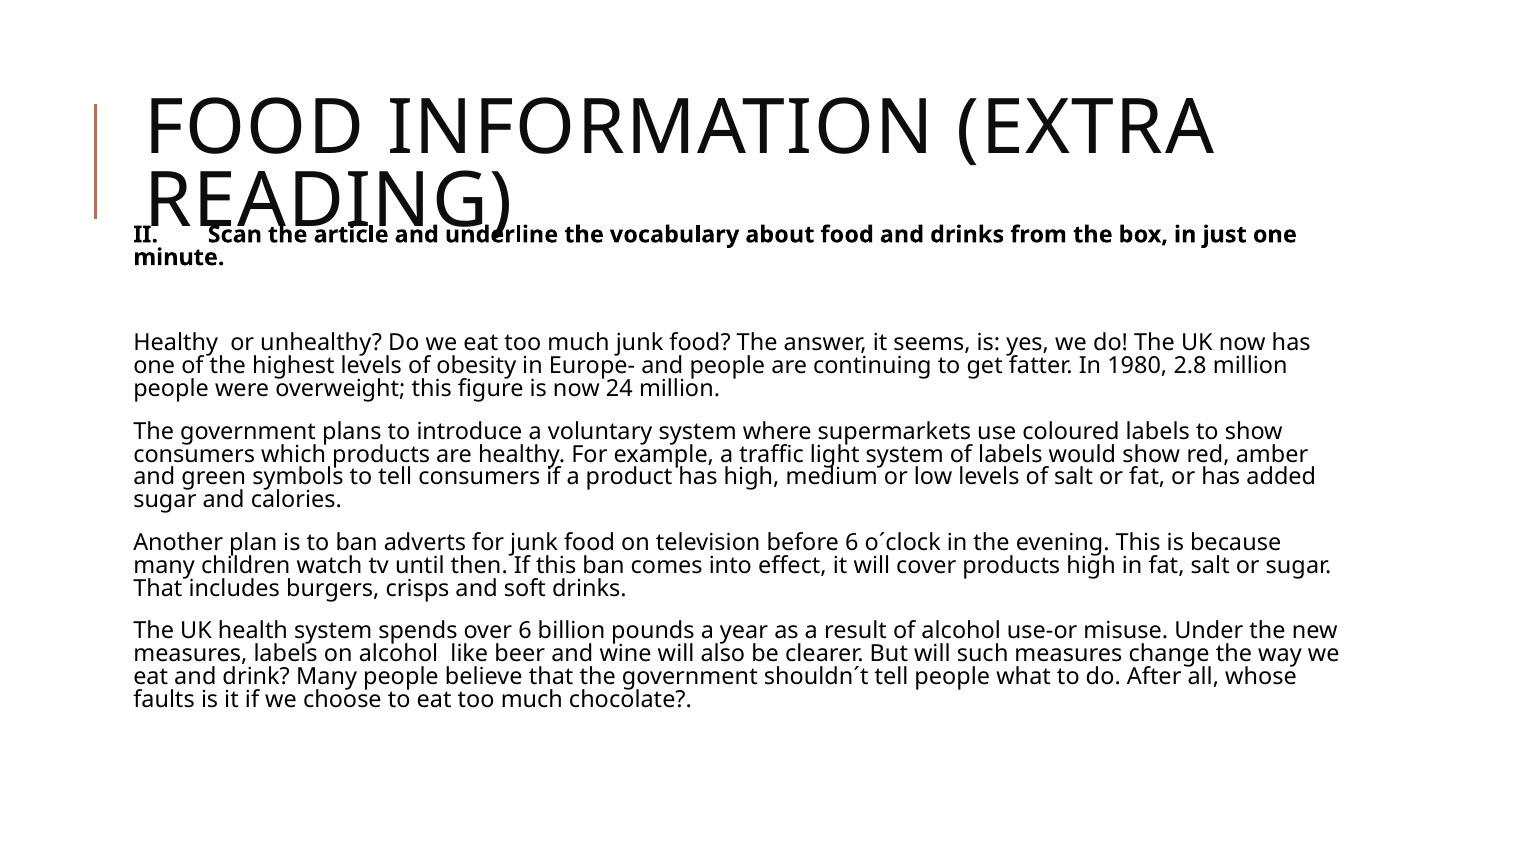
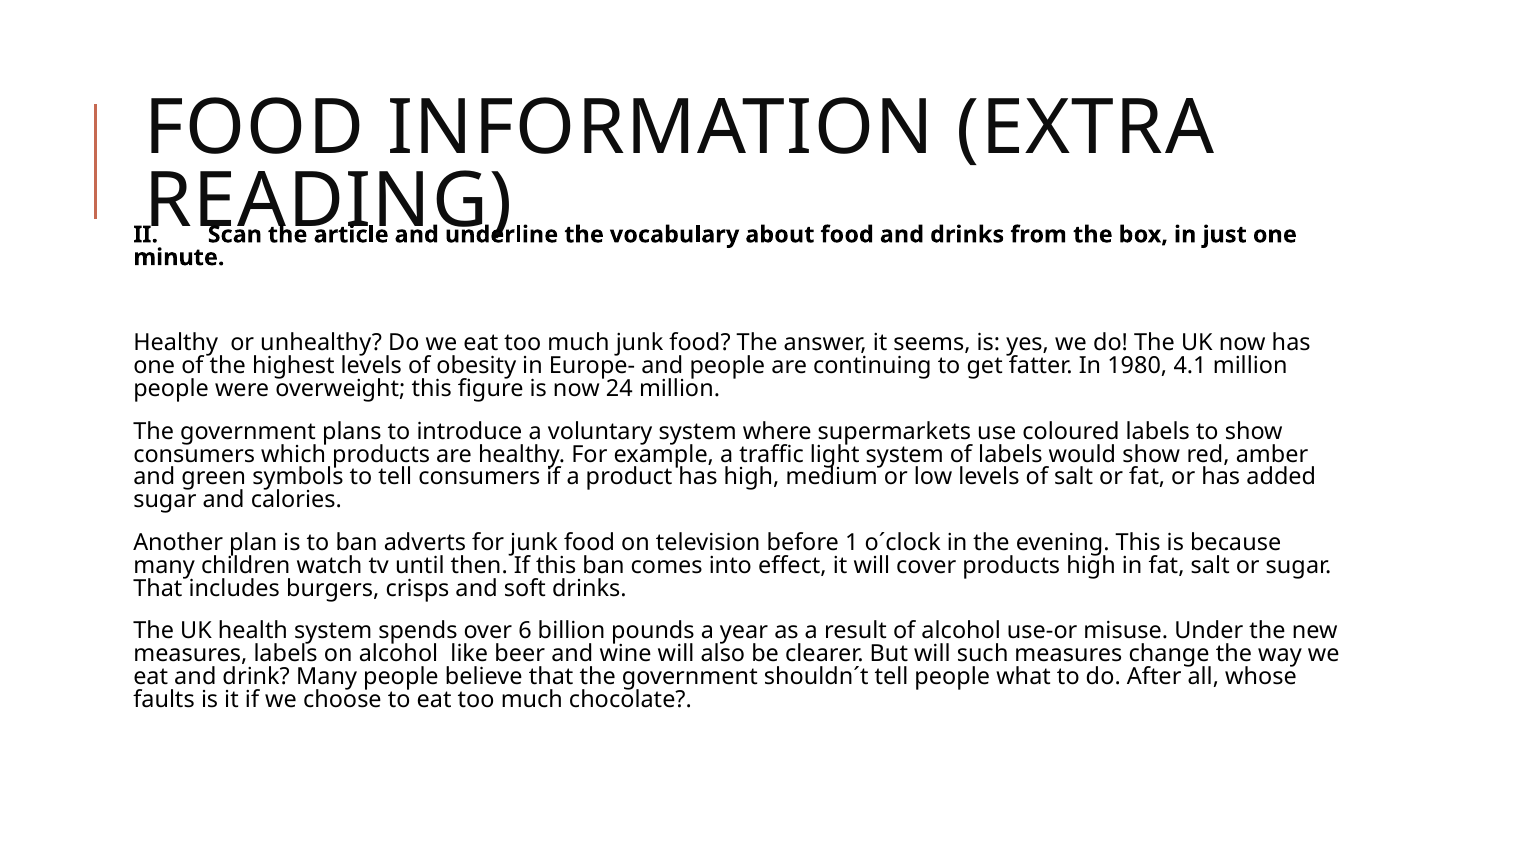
2.8: 2.8 -> 4.1
before 6: 6 -> 1
